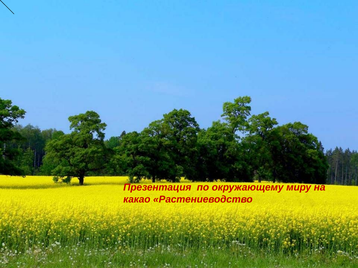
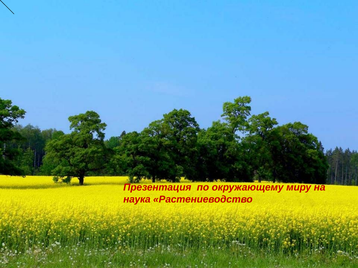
какао: какао -> наука
